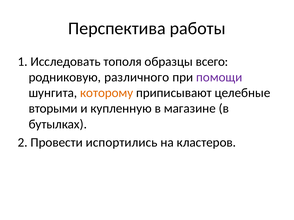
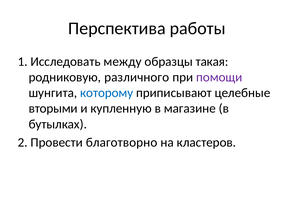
тополя: тополя -> между
всего: всего -> такая
которому colour: orange -> blue
испортились: испортились -> благотворно
